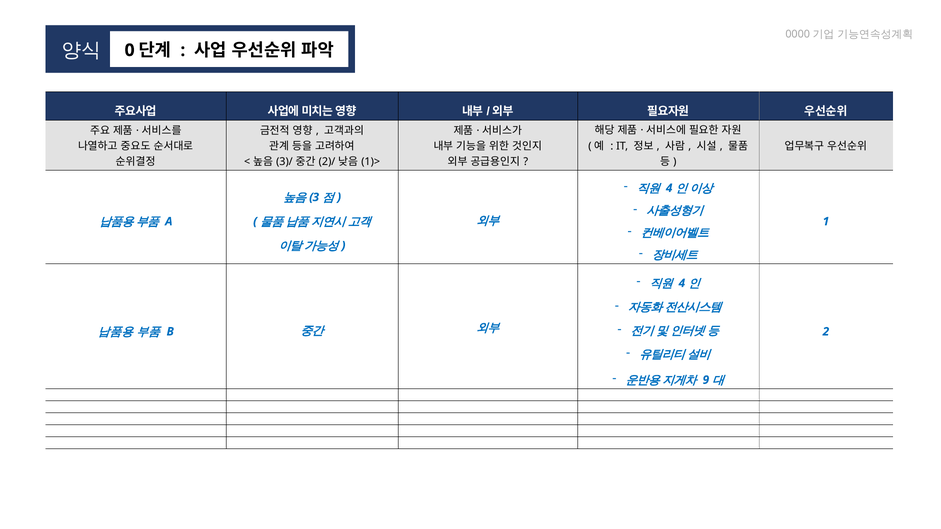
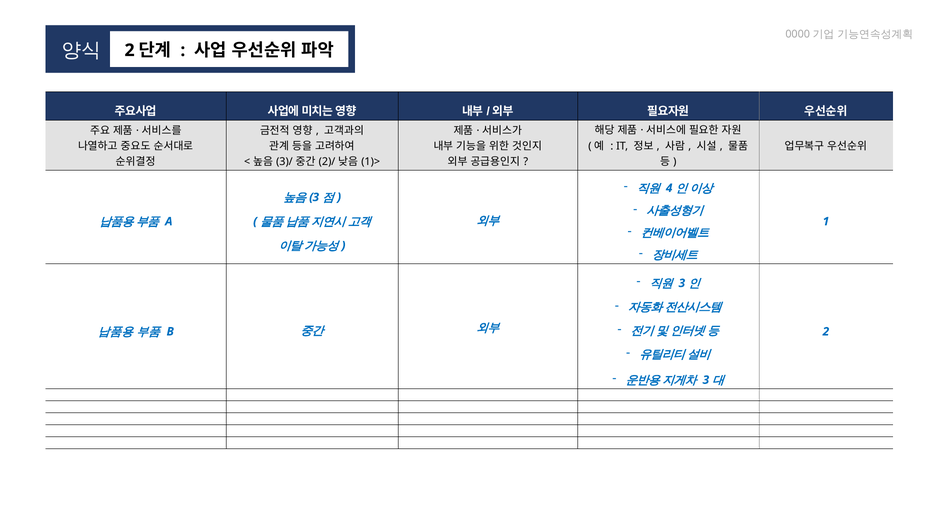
0 at (130, 50): 0 -> 2
4 at (682, 283): 4 -> 3
9 at (706, 380): 9 -> 3
